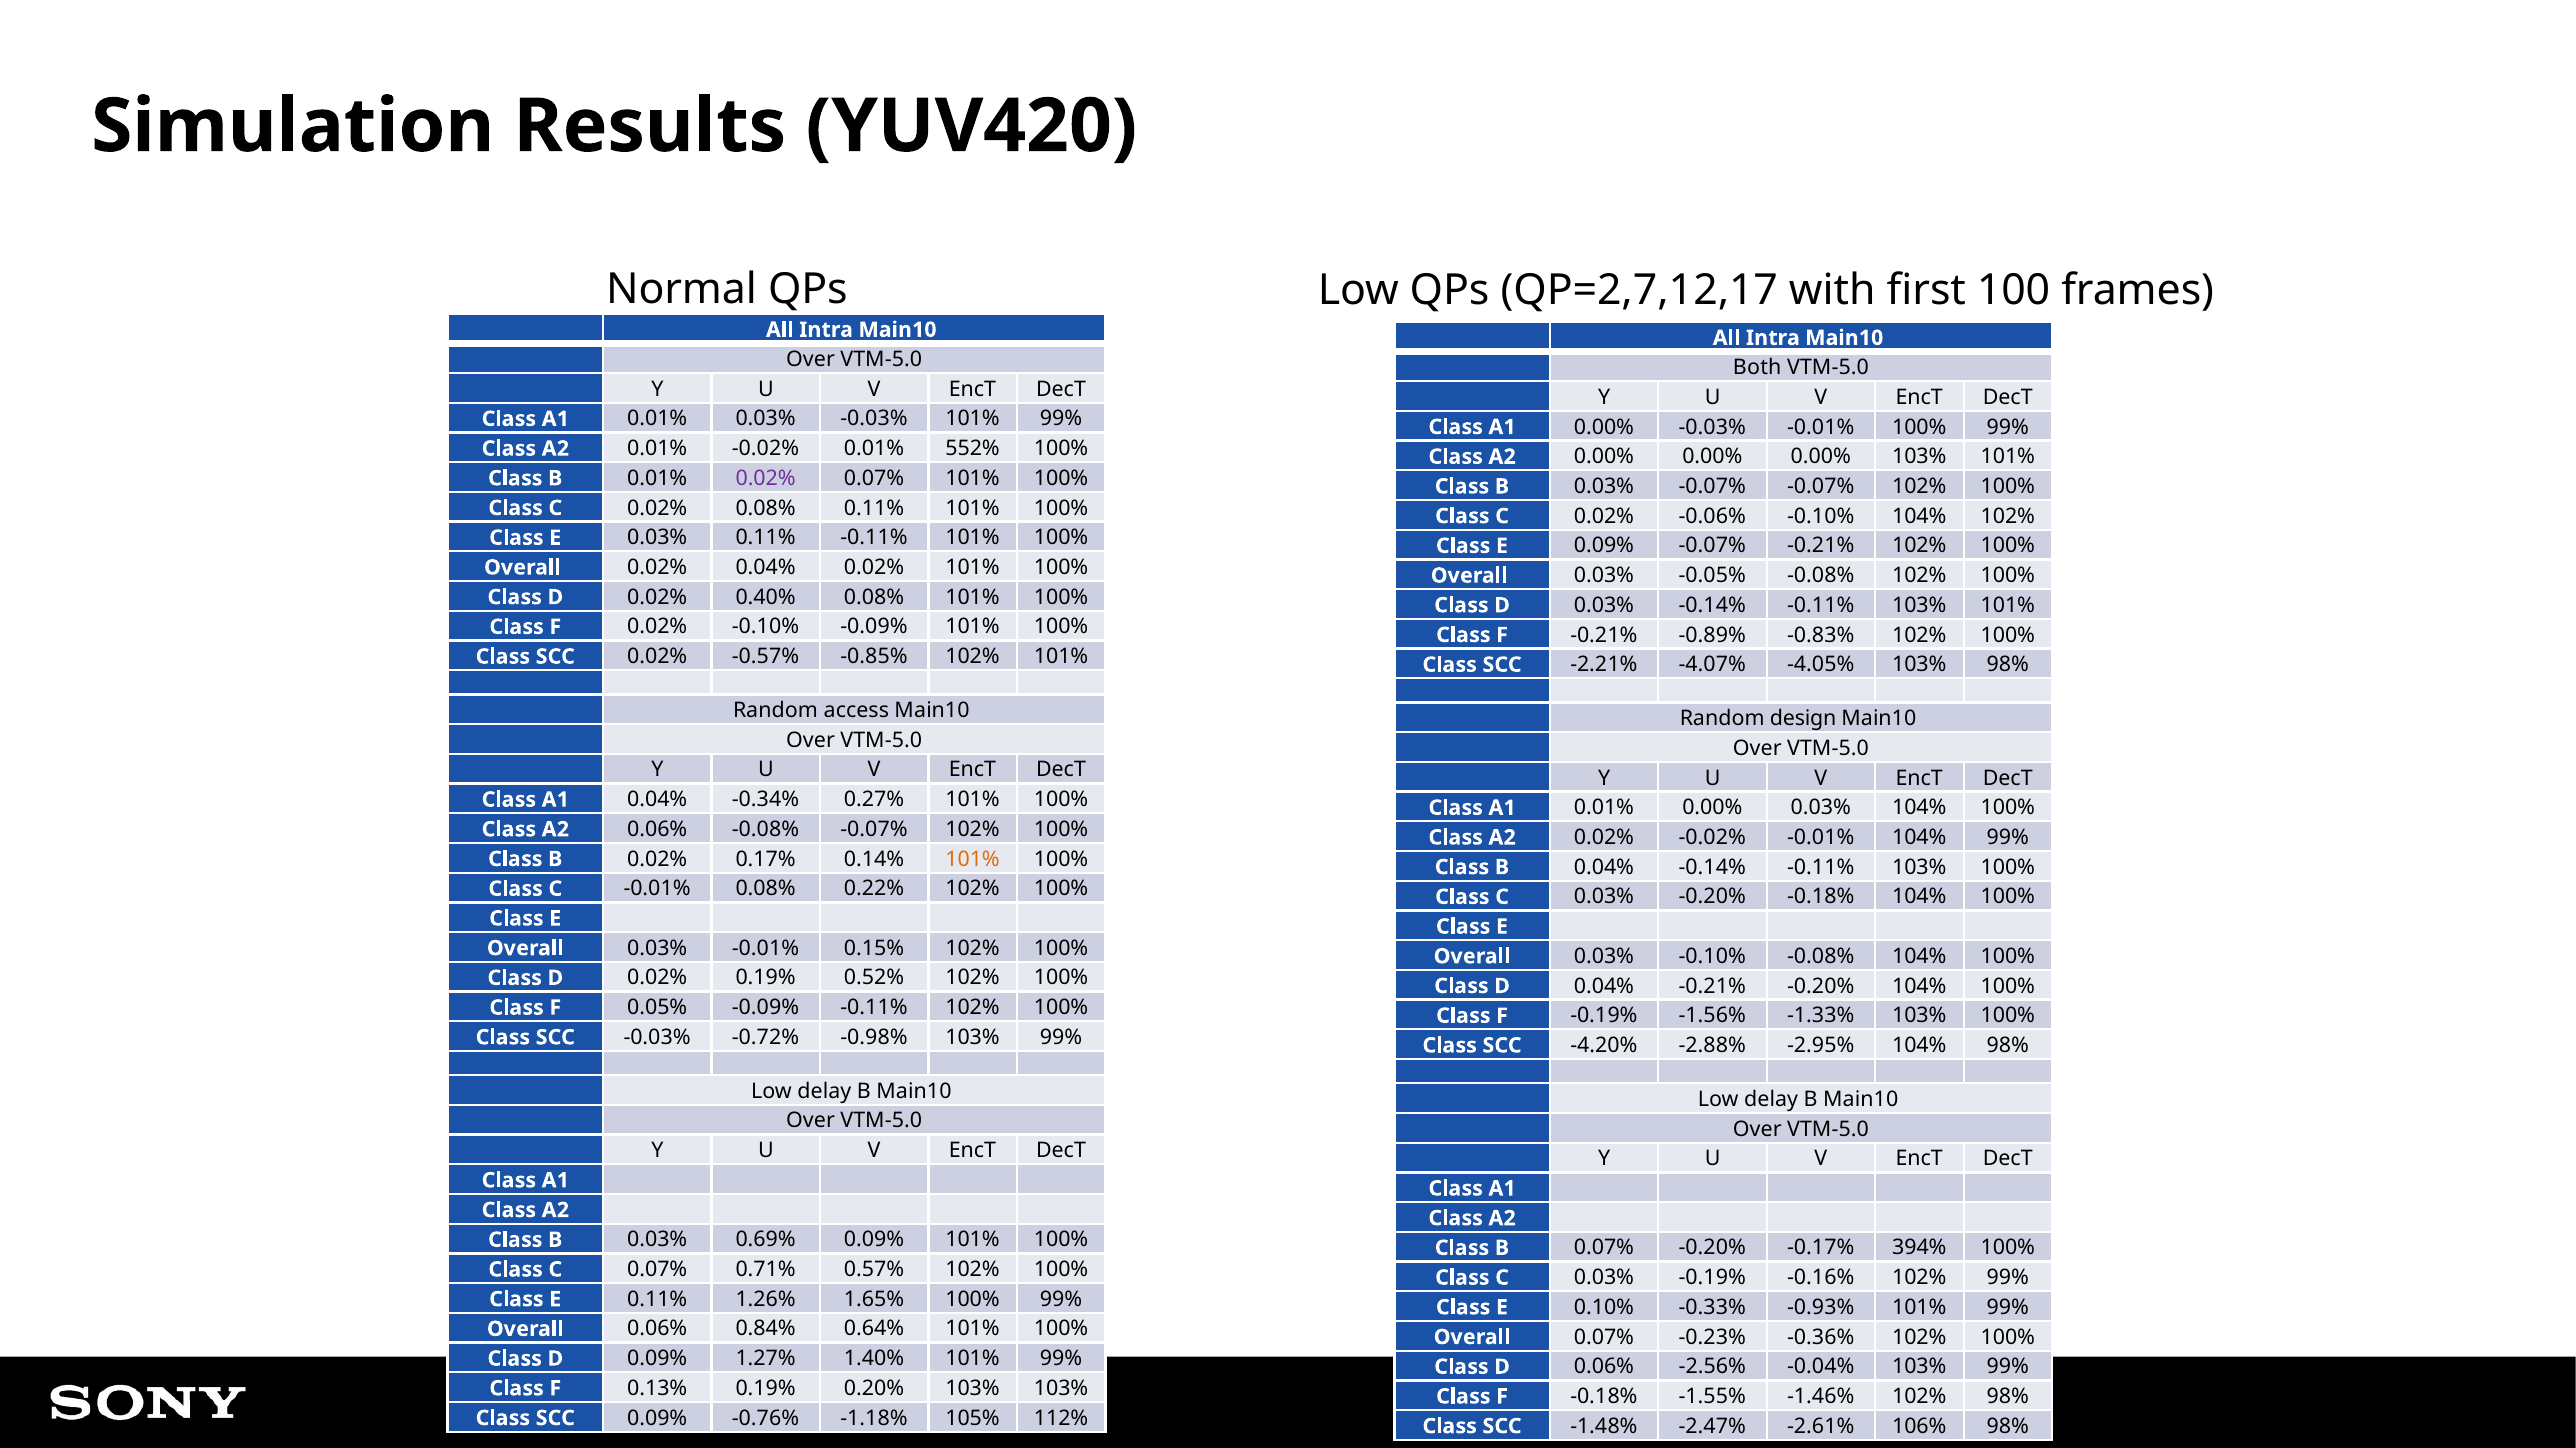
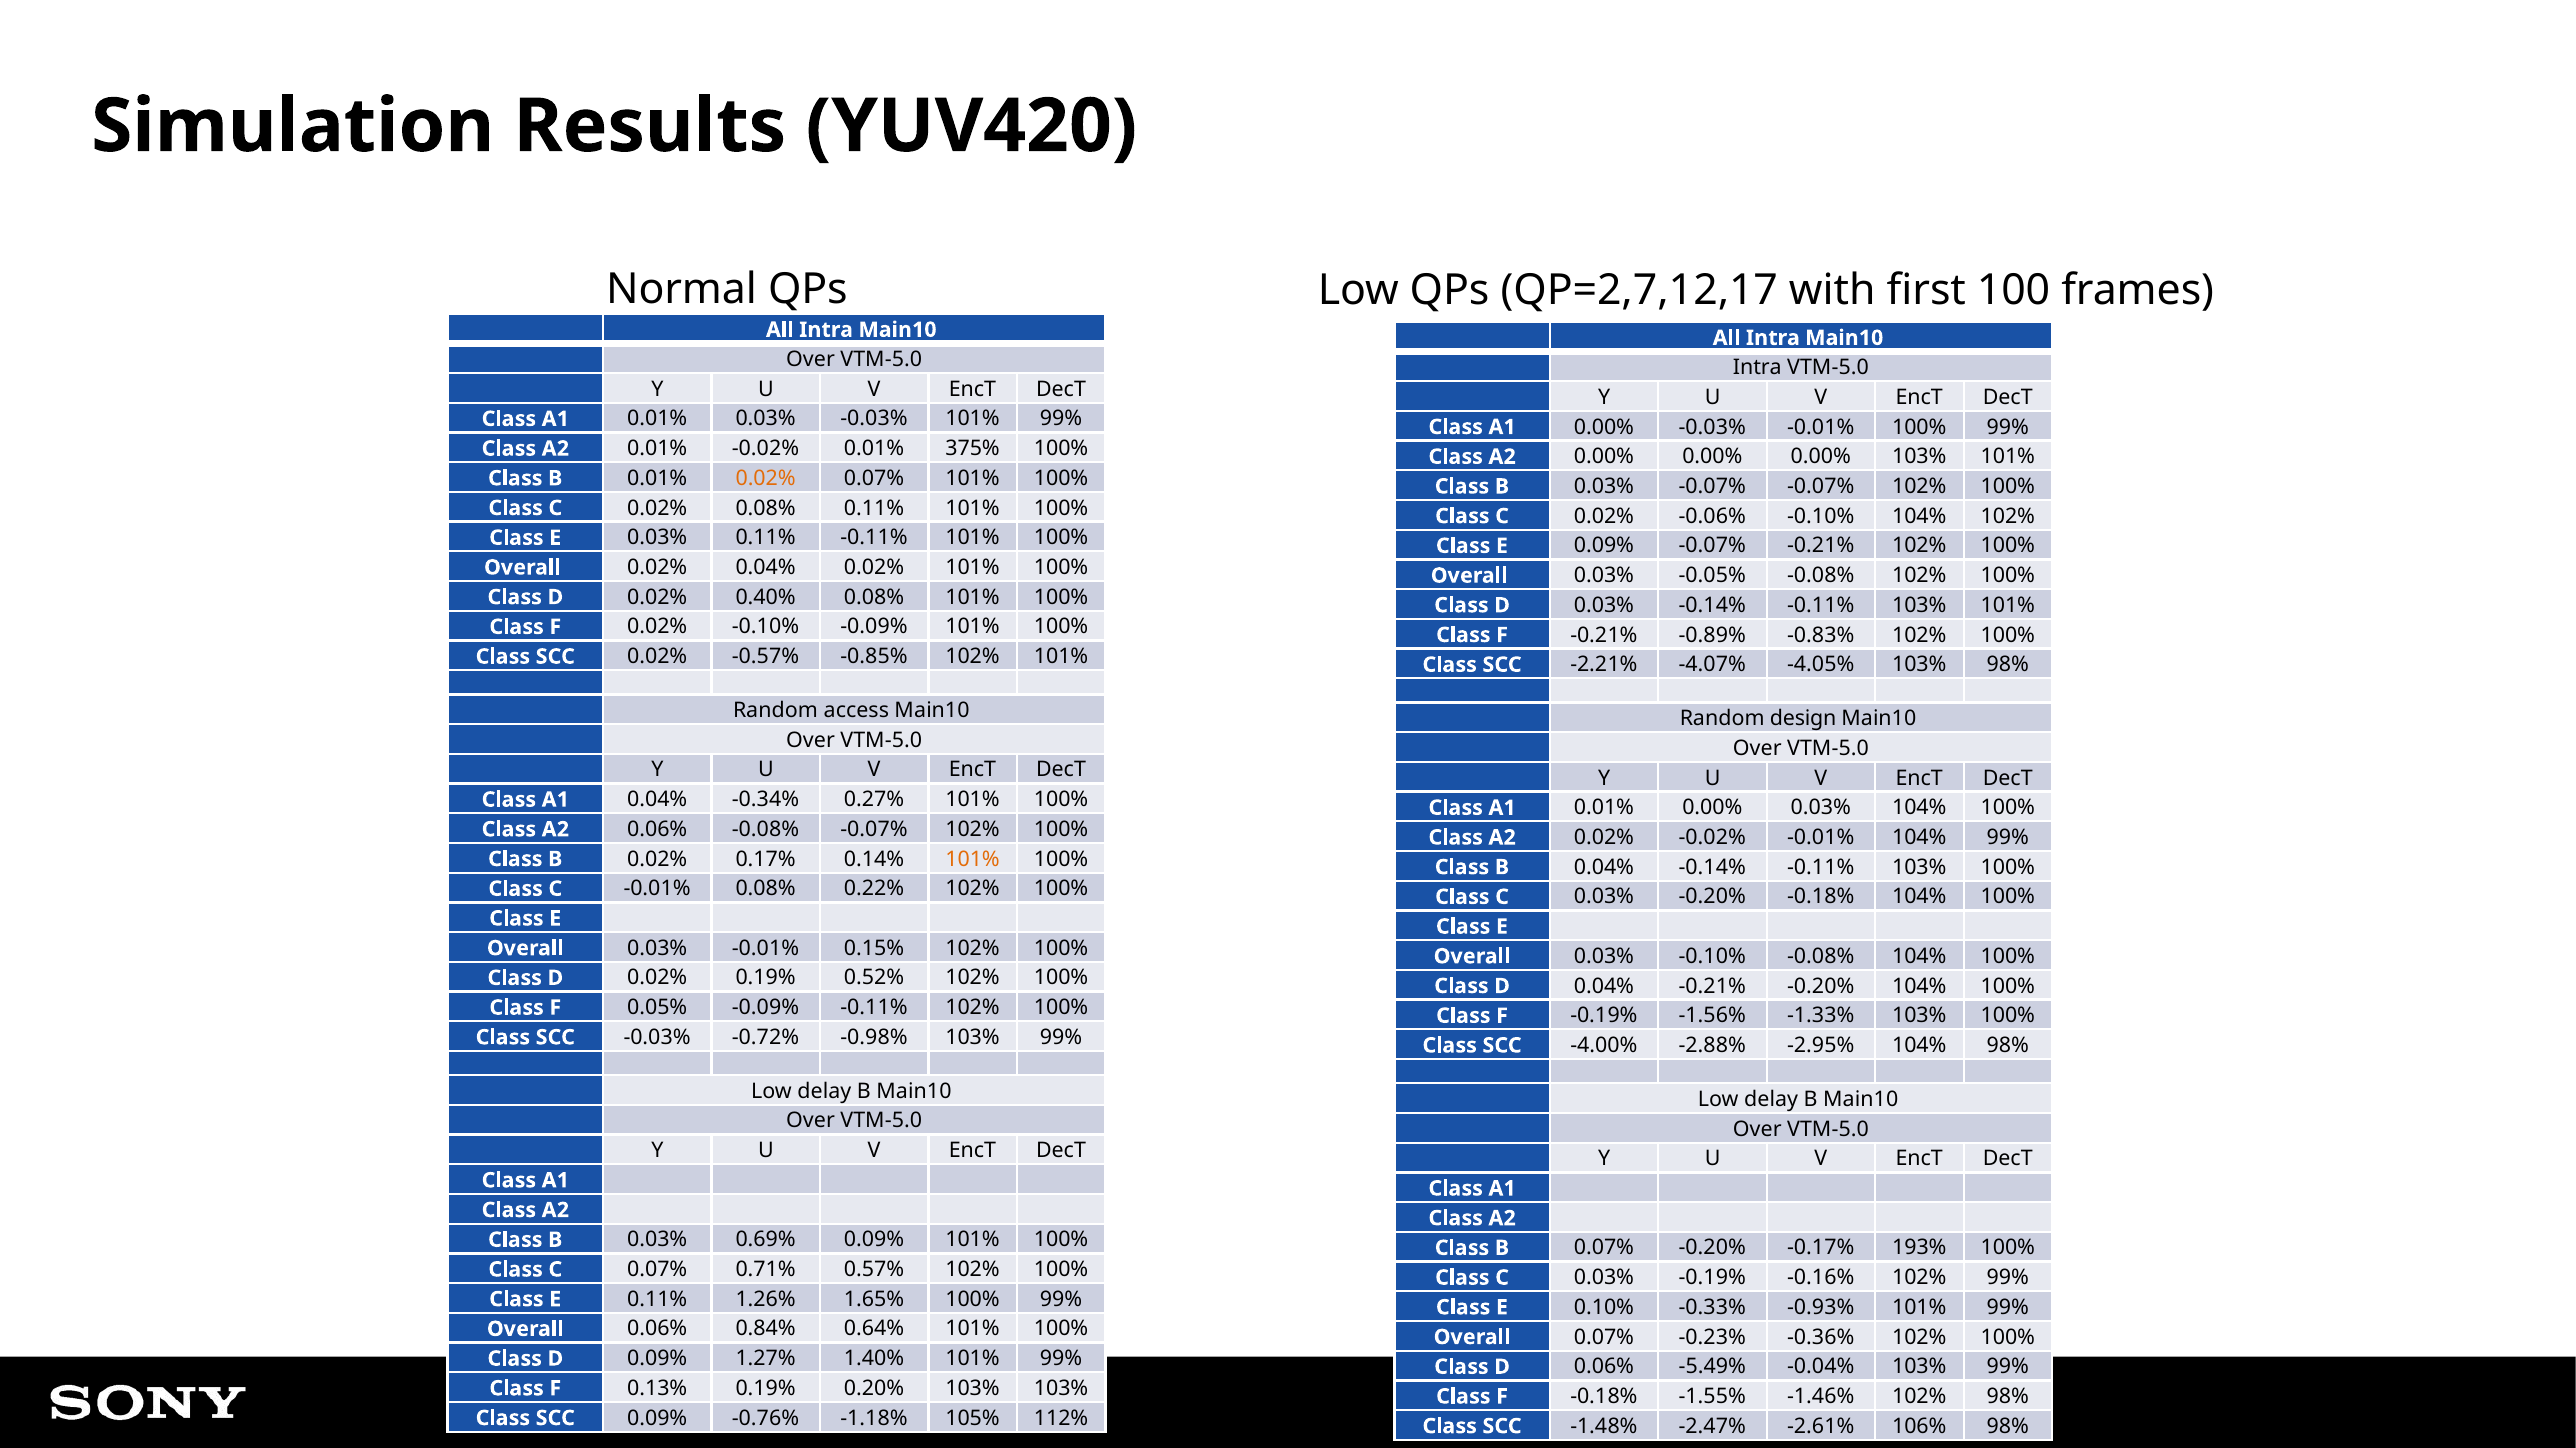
Both at (1757, 368): Both -> Intra
552%: 552% -> 375%
0.02% at (766, 478) colour: purple -> orange
-4.20%: -4.20% -> -4.00%
394%: 394% -> 193%
-2.56%: -2.56% -> -5.49%
